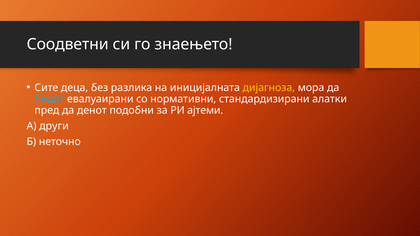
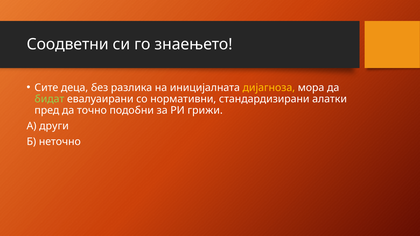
бидат colour: light blue -> light green
денот: денот -> точно
ајтеми: ајтеми -> грижи
